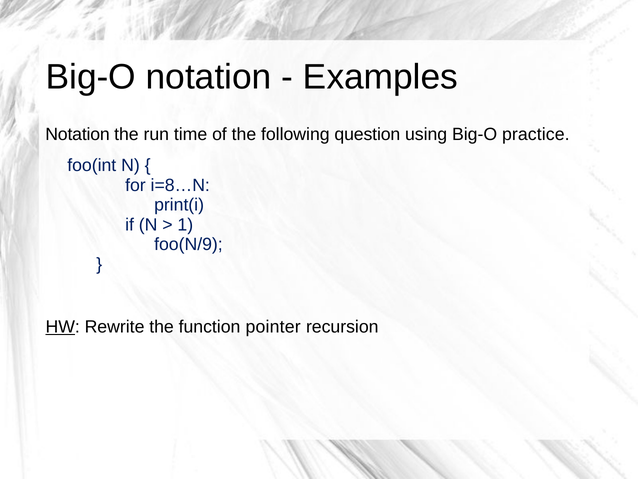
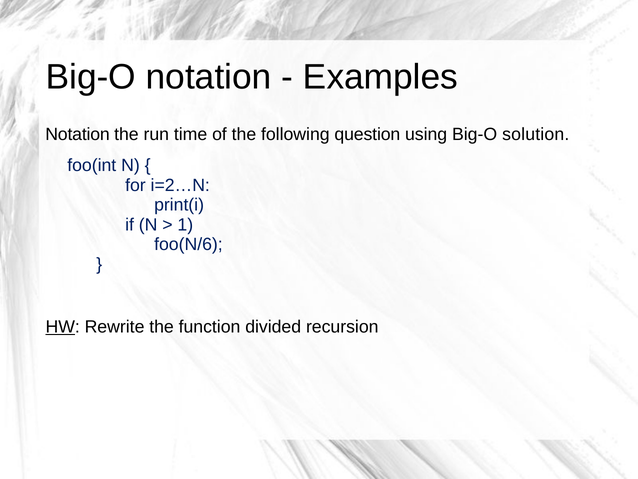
practice: practice -> solution
i=8…N: i=8…N -> i=2…N
foo(N/9: foo(N/9 -> foo(N/6
pointer: pointer -> divided
